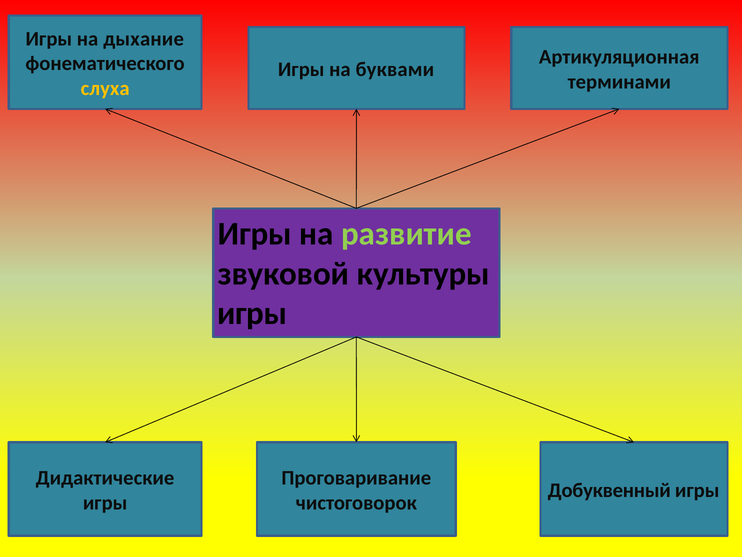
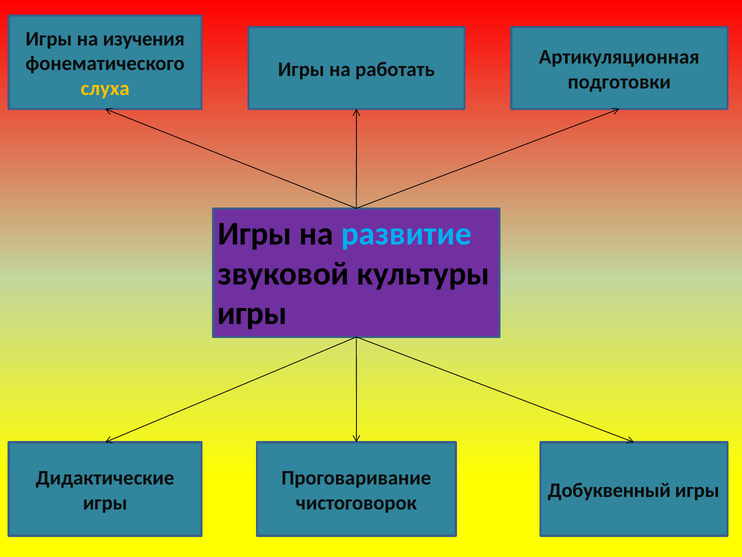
дыхание: дыхание -> изучения
буквами: буквами -> работать
терминами: терминами -> подготовки
развитие colour: light green -> light blue
